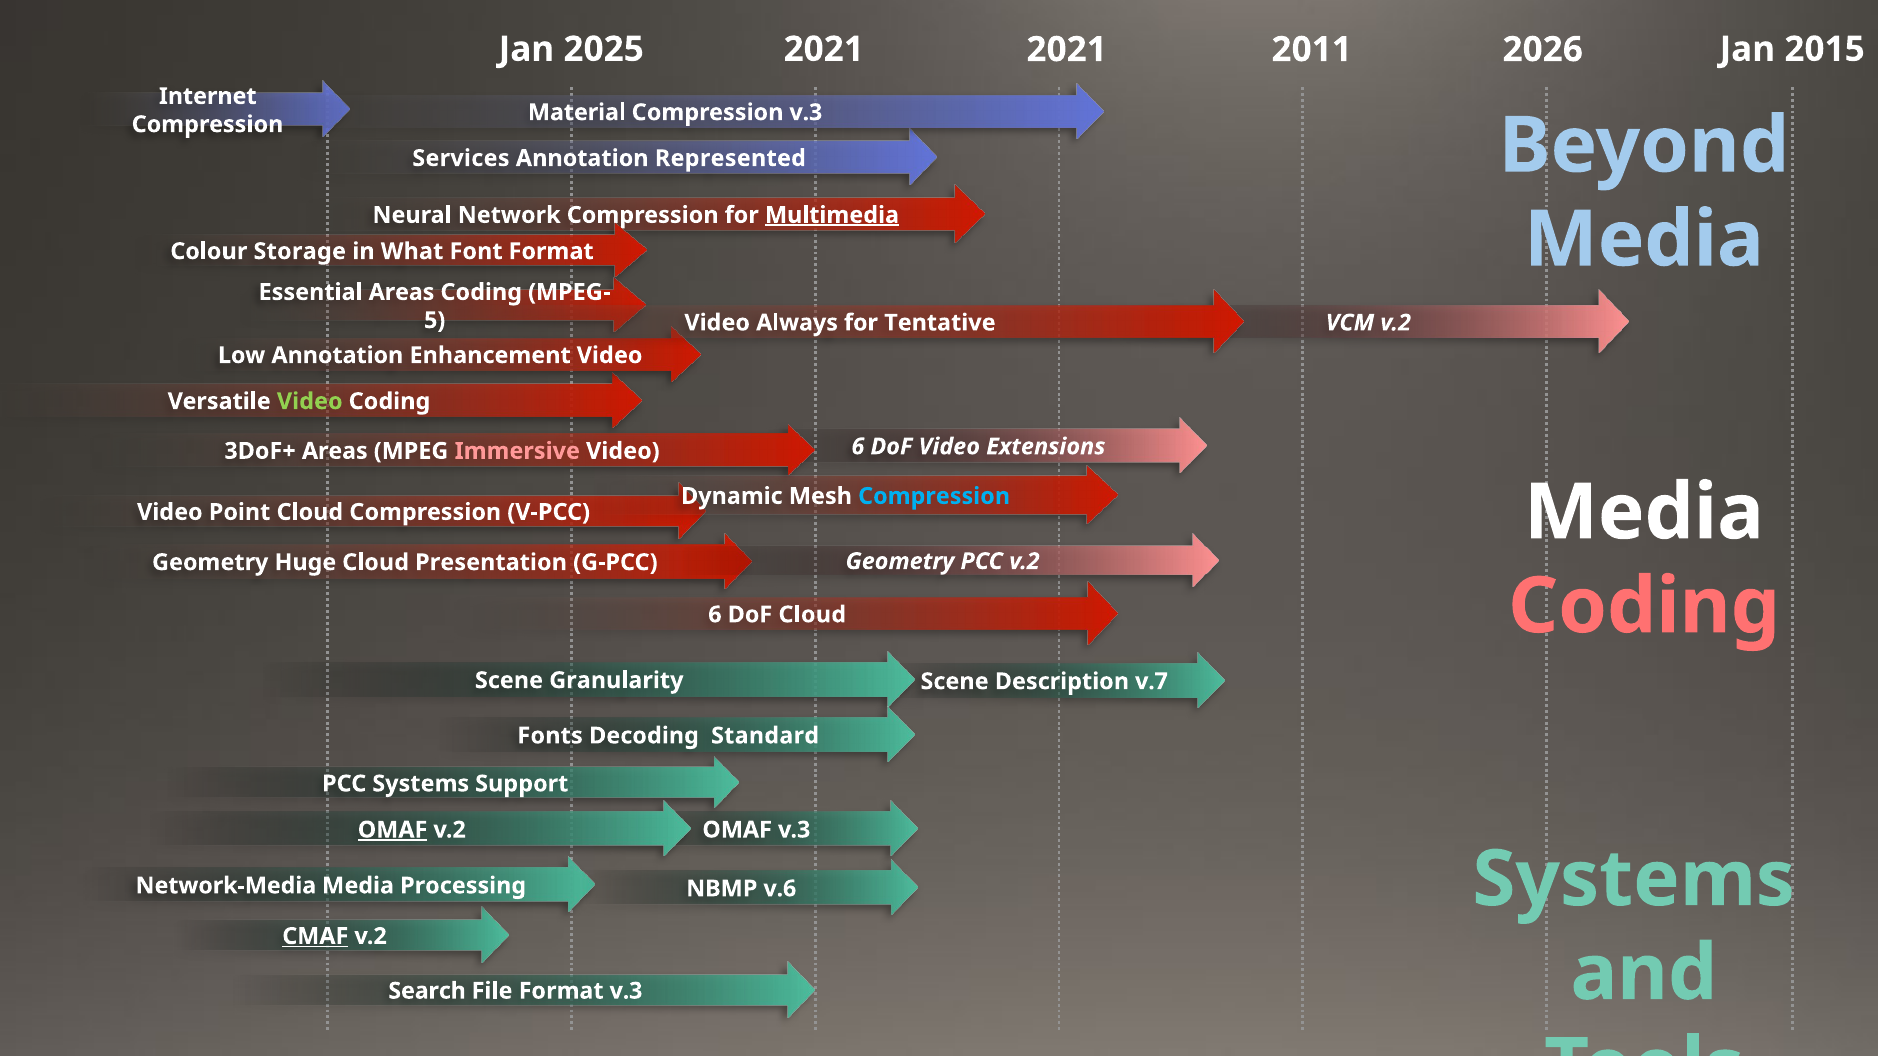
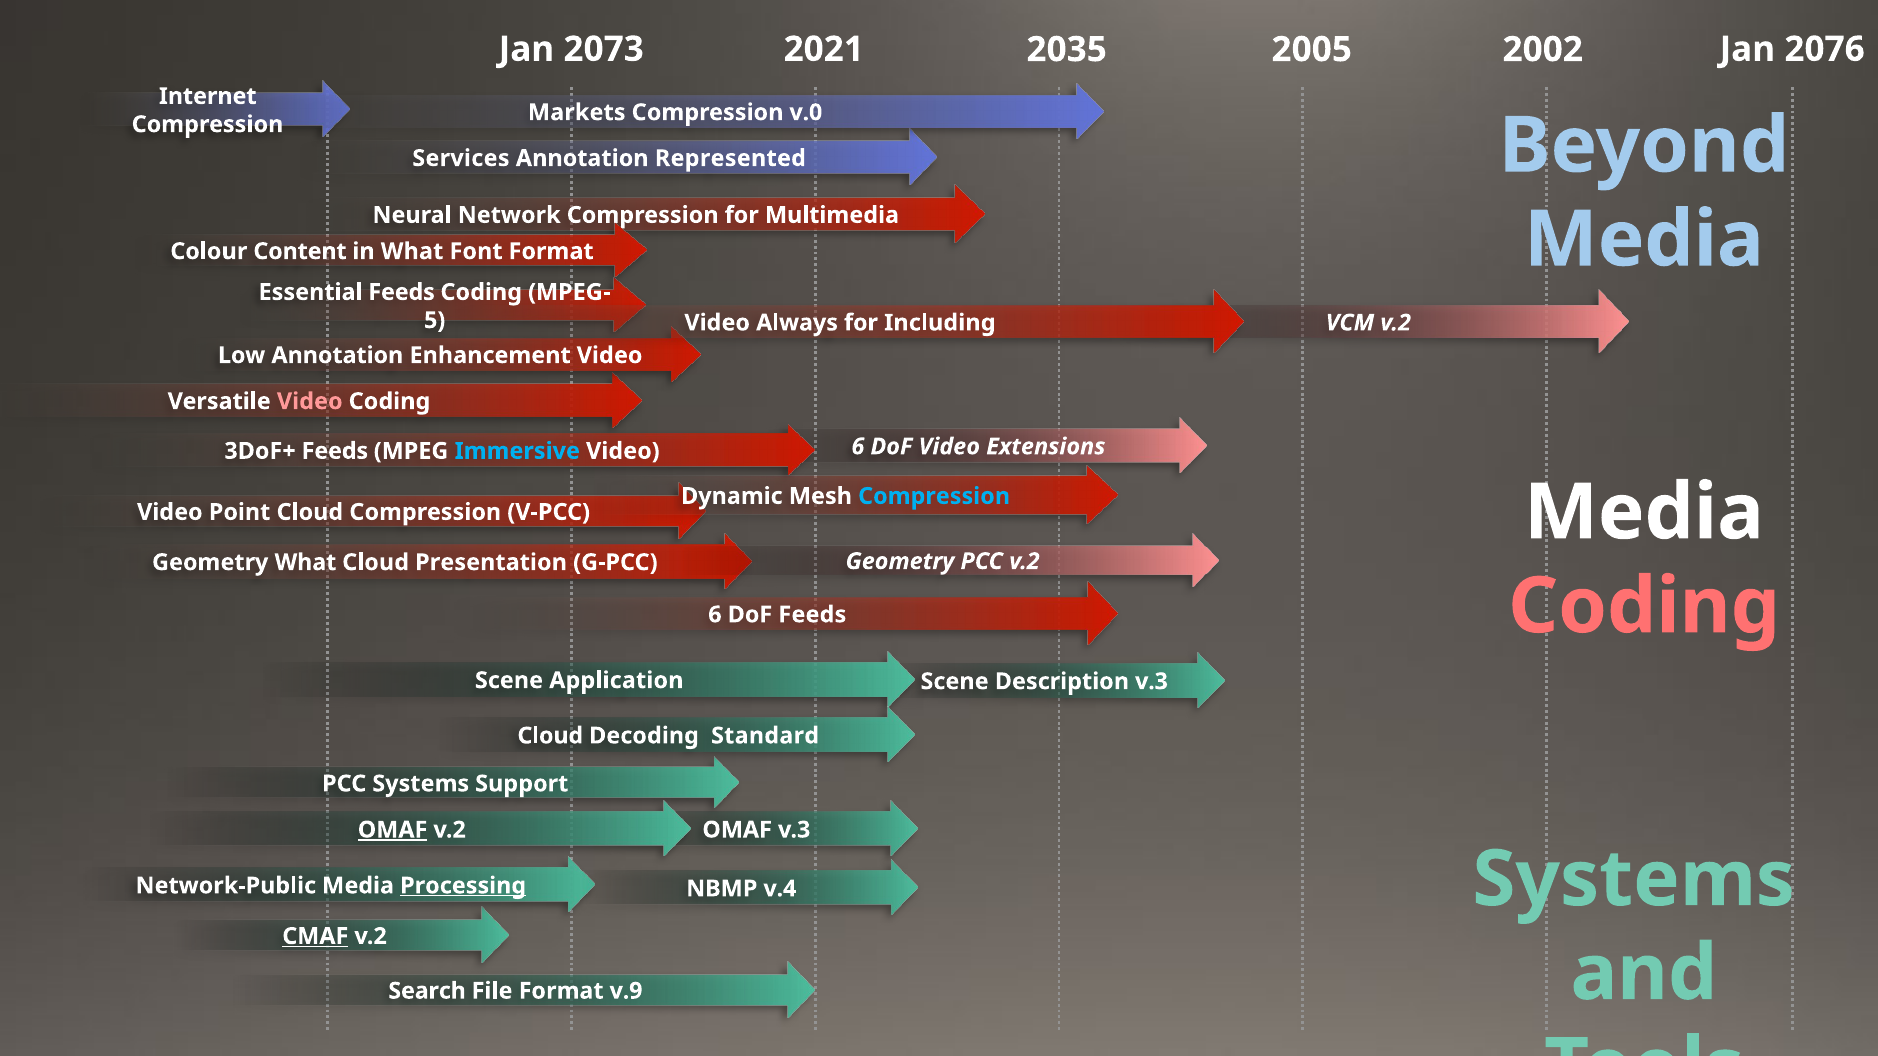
2025: 2025 -> 2073
2015: 2015 -> 2076
2021 at (1067, 50): 2021 -> 2035
2011: 2011 -> 2005
2026: 2026 -> 2002
Material: Material -> Markets
Compression v.3: v.3 -> v.0
Multimedia underline: present -> none
Storage: Storage -> Content
Essential Areas: Areas -> Feeds
Tentative: Tentative -> Including
Video at (310, 401) colour: light green -> pink
3DoF+ Areas: Areas -> Feeds
Immersive colour: pink -> light blue
Geometry Huge: Huge -> What
DoF Cloud: Cloud -> Feeds
Granularity: Granularity -> Application
Description v.7: v.7 -> v.3
Fonts at (550, 736): Fonts -> Cloud
Network-Media: Network-Media -> Network-Public
Processing underline: none -> present
v.6: v.6 -> v.4
Format v.3: v.3 -> v.9
